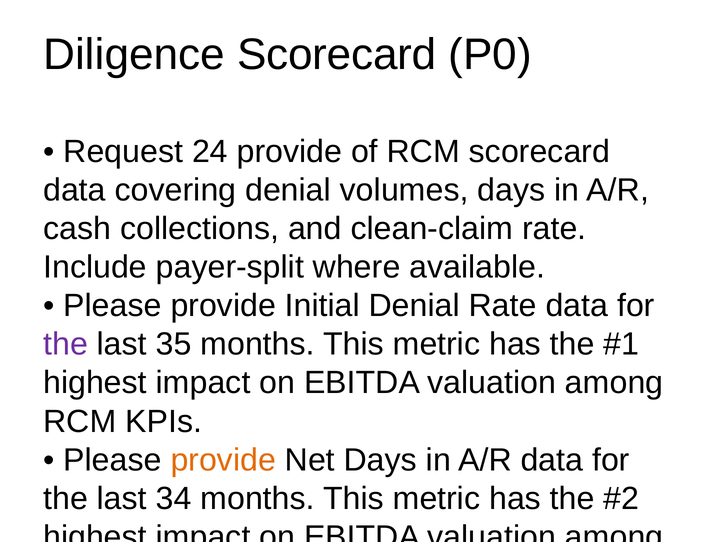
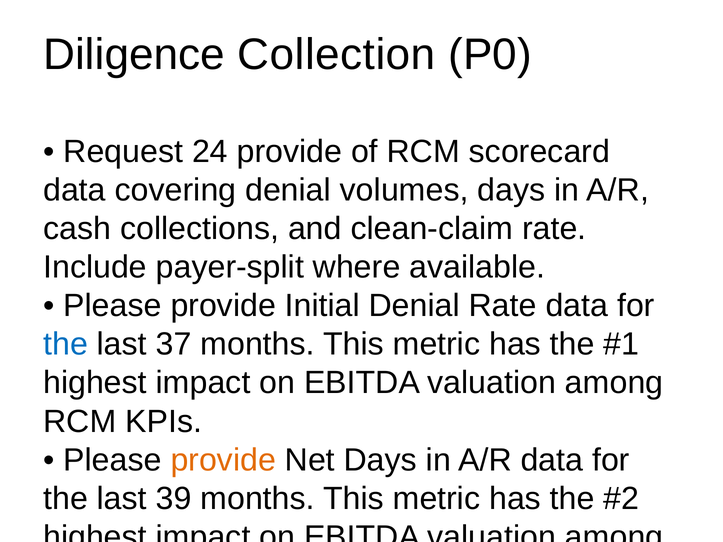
Diligence Scorecard: Scorecard -> Collection
the at (66, 344) colour: purple -> blue
35: 35 -> 37
34: 34 -> 39
